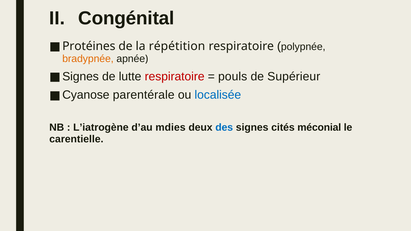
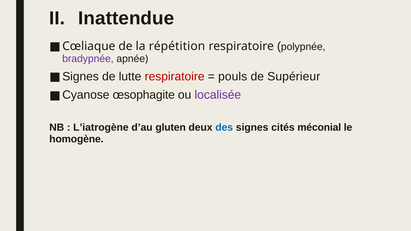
Congénital: Congénital -> Inattendue
Protéines: Protéines -> Cœliaque
bradypnée colour: orange -> purple
parentérale: parentérale -> œsophagite
localisée colour: blue -> purple
mdies: mdies -> gluten
carentielle: carentielle -> homogène
